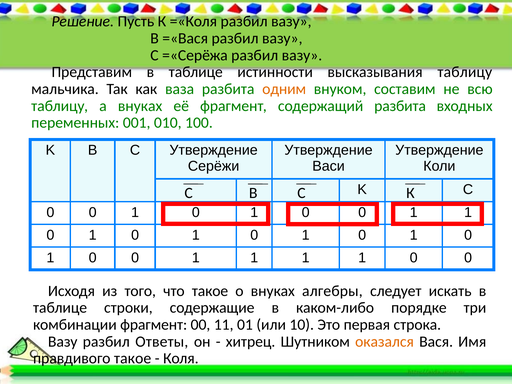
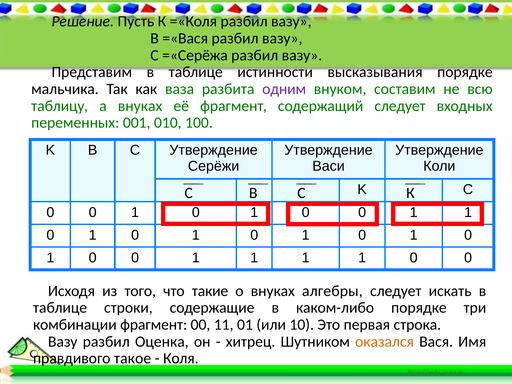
высказывания таблицу: таблицу -> порядке
одним colour: orange -> purple
содержащий разбита: разбита -> следует
что такое: такое -> такие
Ответы: Ответы -> Оценка
